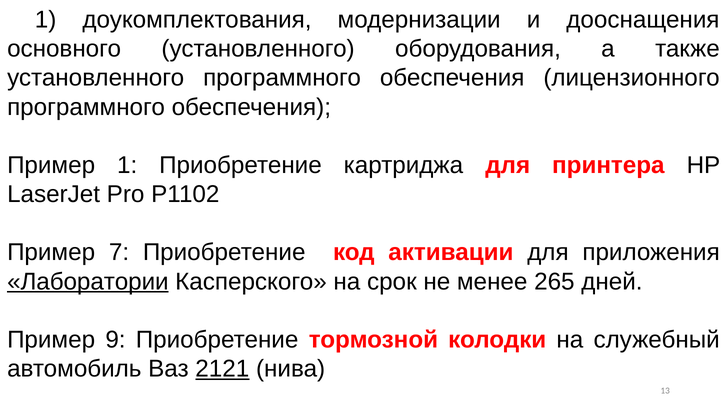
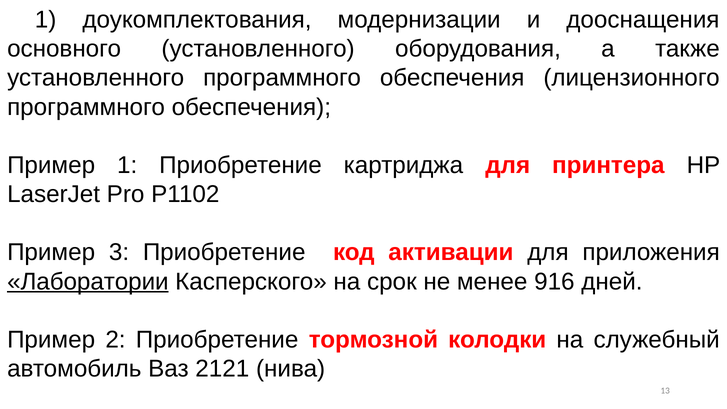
7: 7 -> 3
265: 265 -> 916
9: 9 -> 2
2121 underline: present -> none
